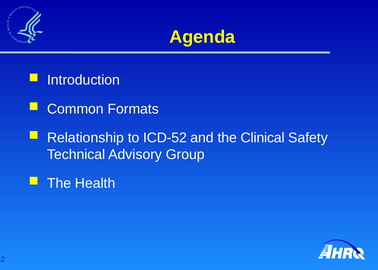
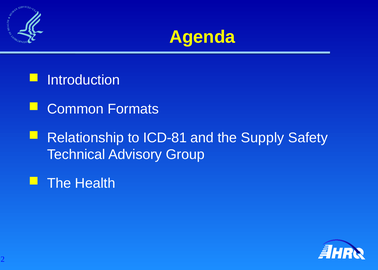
ICD-52: ICD-52 -> ICD-81
Clinical: Clinical -> Supply
